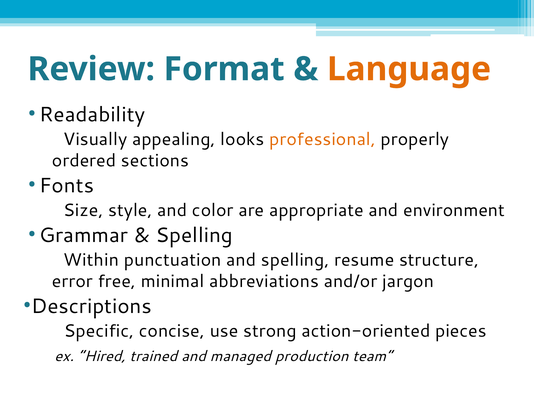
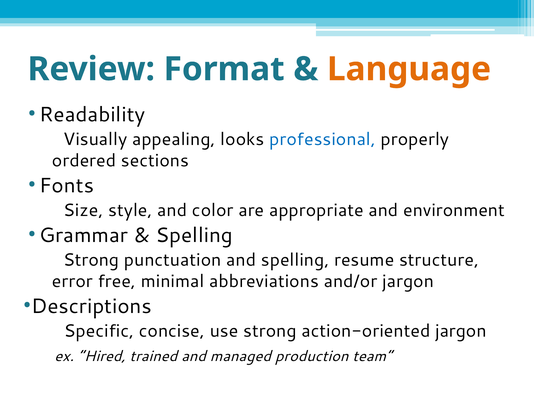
professional colour: orange -> blue
Within at (91, 259): Within -> Strong
action-oriented pieces: pieces -> jargon
